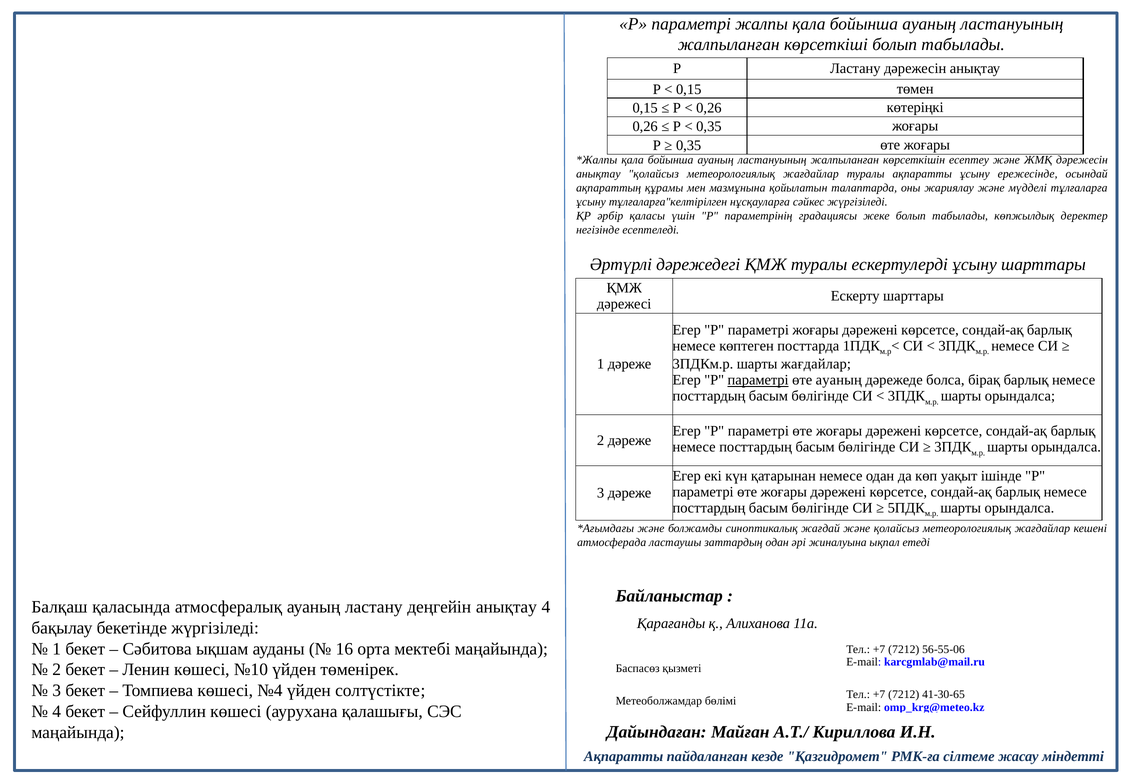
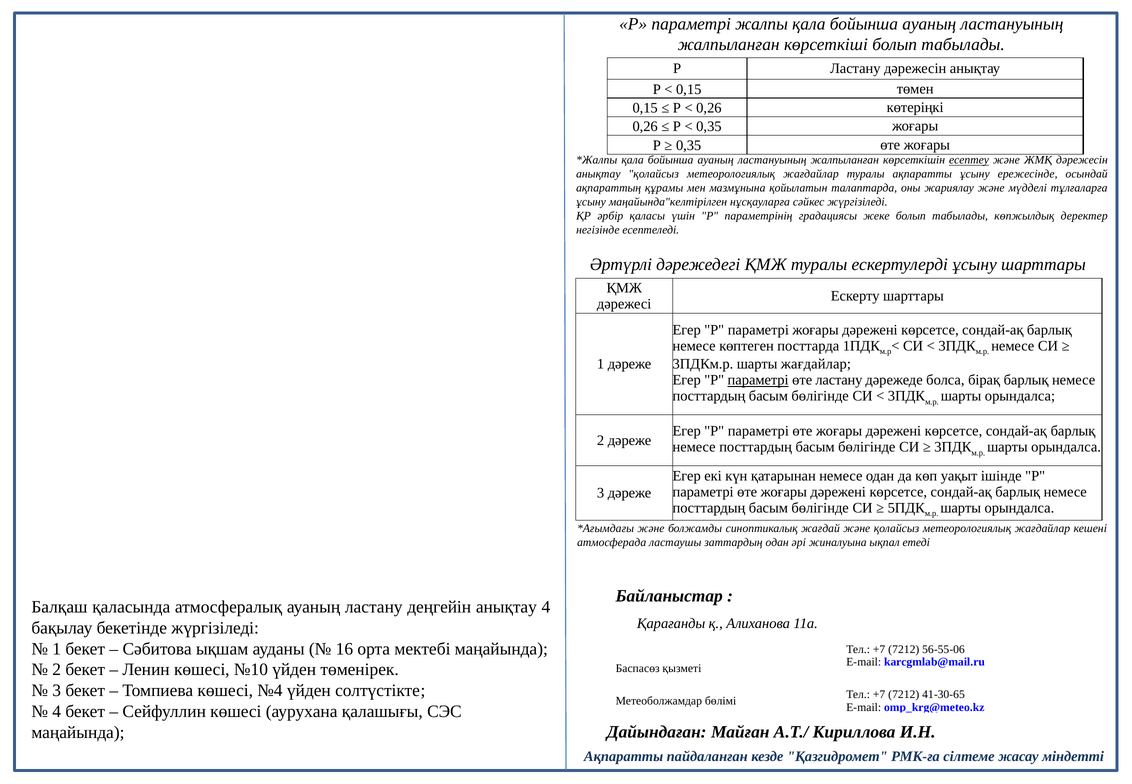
есептеу underline: none -> present
тұлғаларға"келтірілген: тұлғаларға"келтірілген -> маңайында"келтірілген
өте ауаның: ауаның -> ластану
